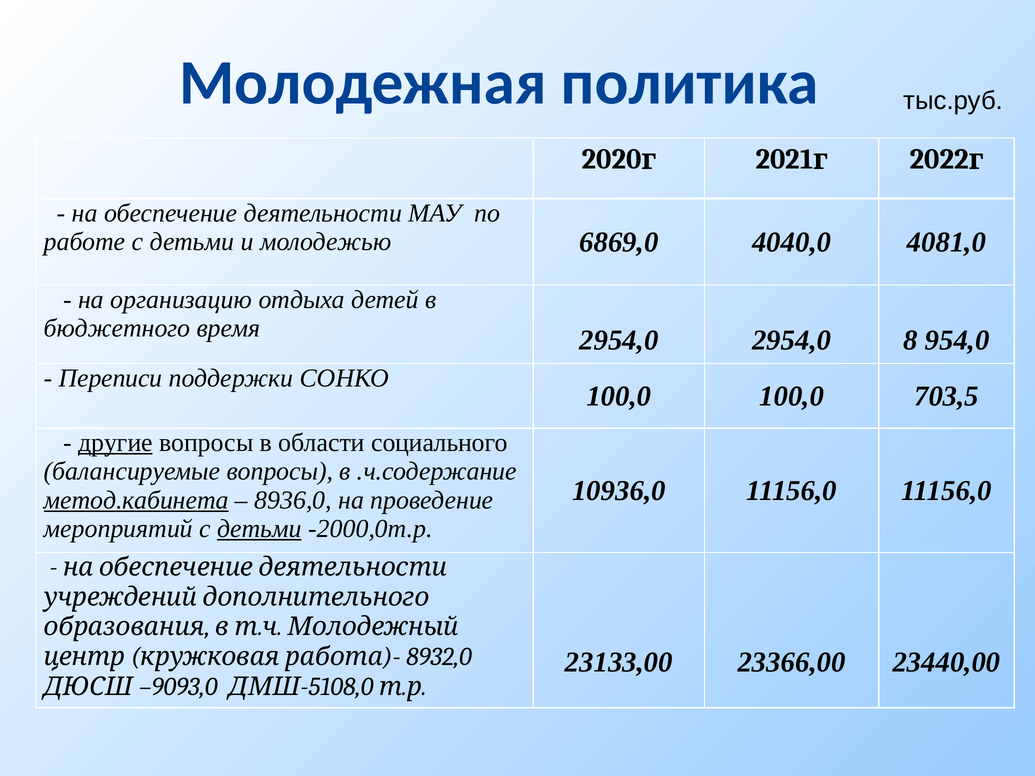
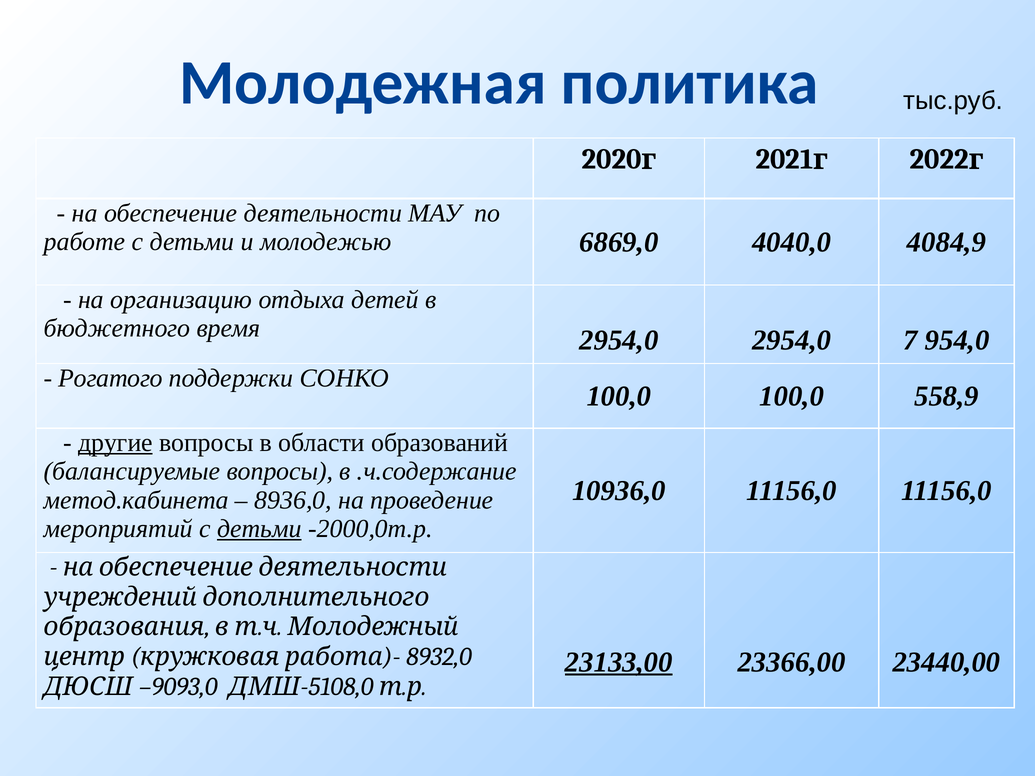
4081,0: 4081,0 -> 4084,9
8: 8 -> 7
Переписи: Переписи -> Рогатого
703,5: 703,5 -> 558,9
социального: социального -> образований
метод.кабинета underline: present -> none
23133,00 underline: none -> present
